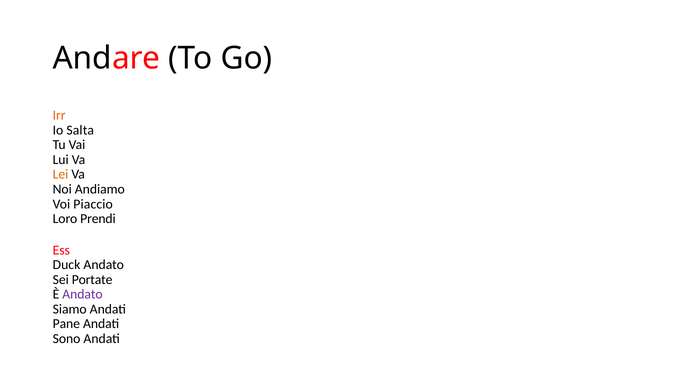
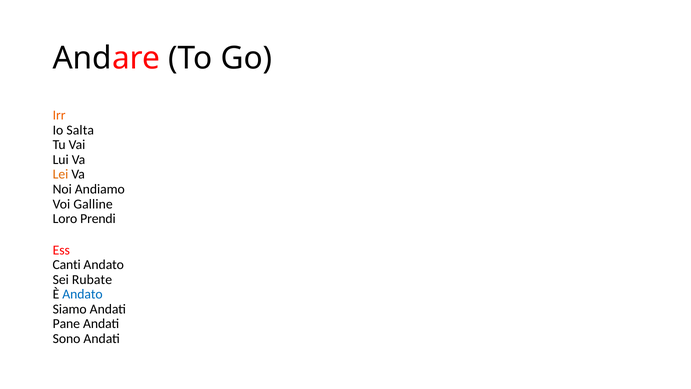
Piaccio: Piaccio -> Galline
Duck: Duck -> Canti
Portate: Portate -> Rubate
Andato at (83, 294) colour: purple -> blue
